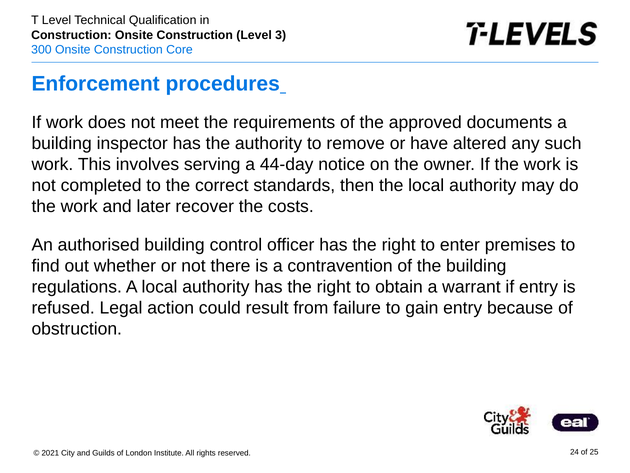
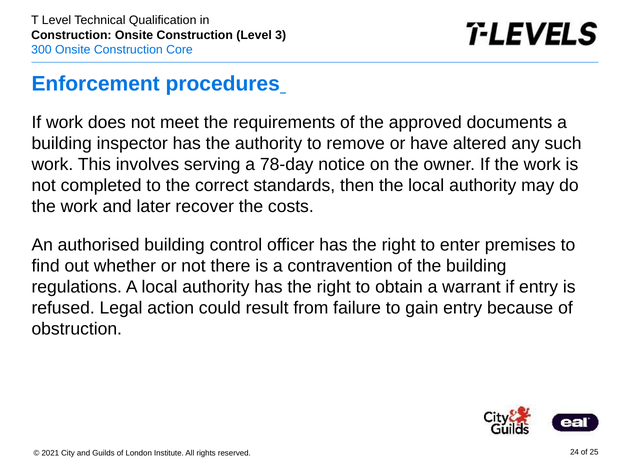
44-day: 44-day -> 78-day
